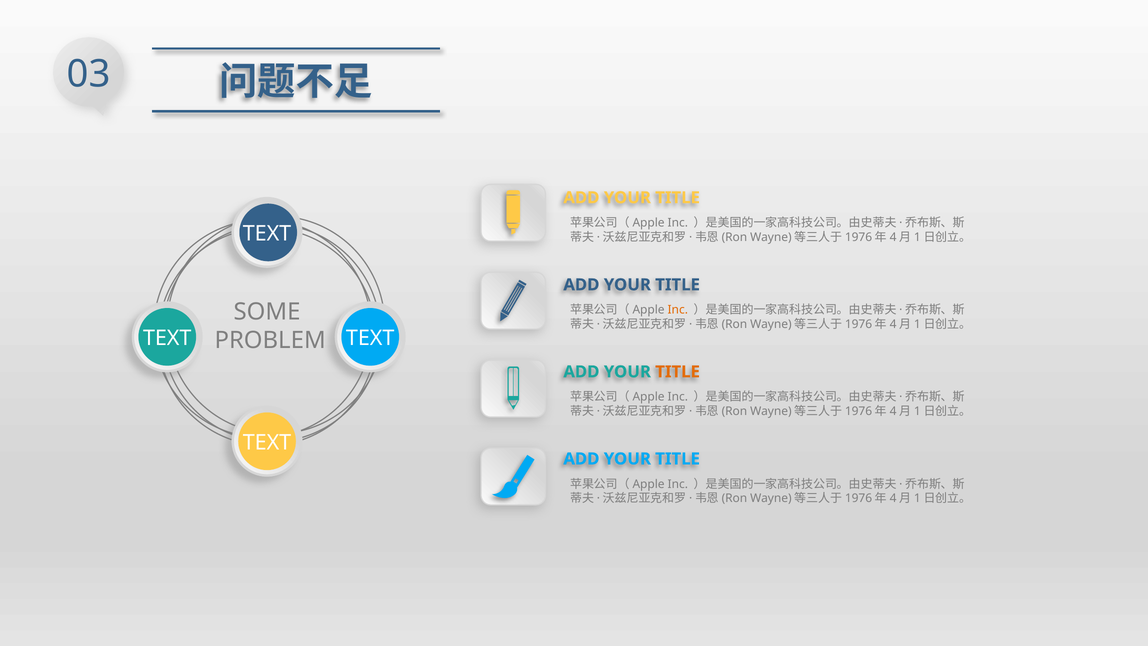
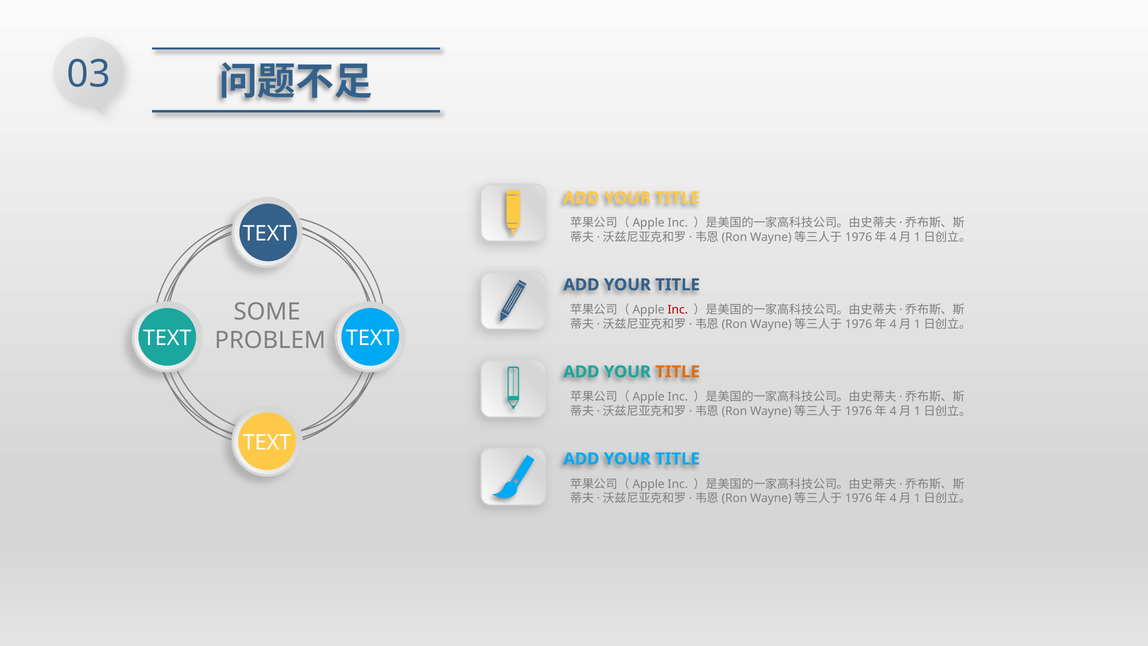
Inc at (678, 310) colour: orange -> red
